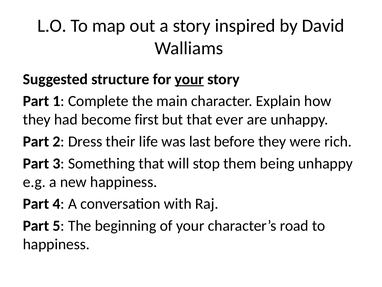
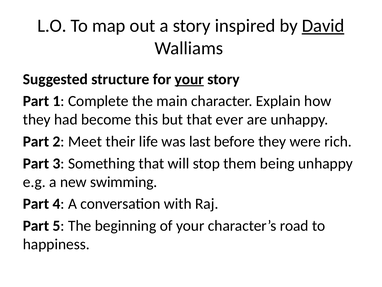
David underline: none -> present
first: first -> this
Dress: Dress -> Meet
new happiness: happiness -> swimming
